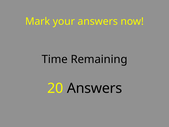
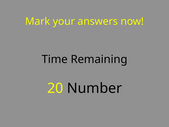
20 Answers: Answers -> Number
